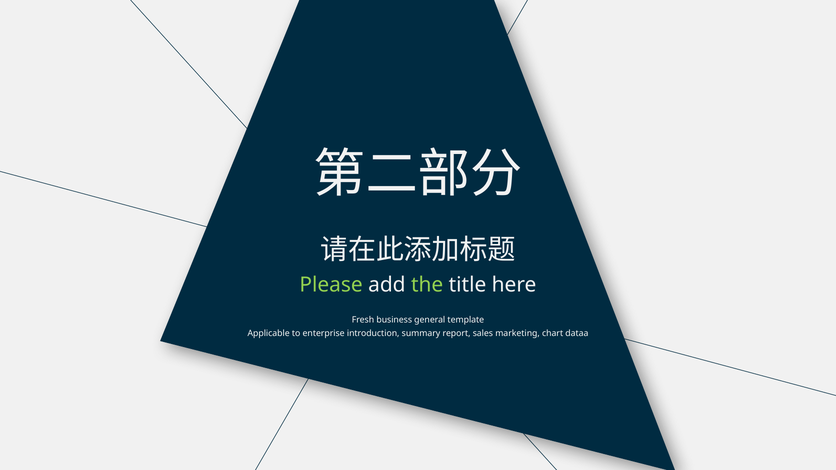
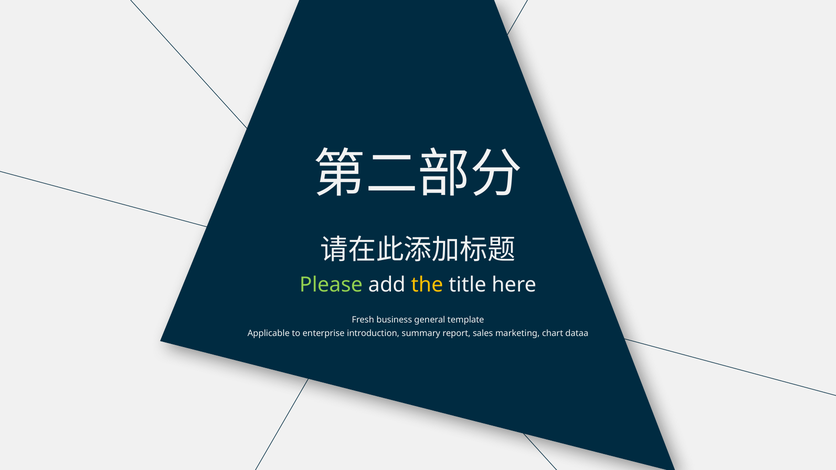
the colour: light green -> yellow
